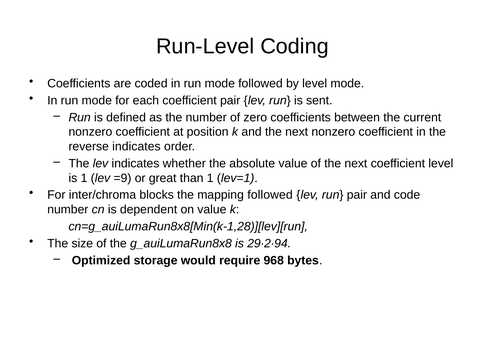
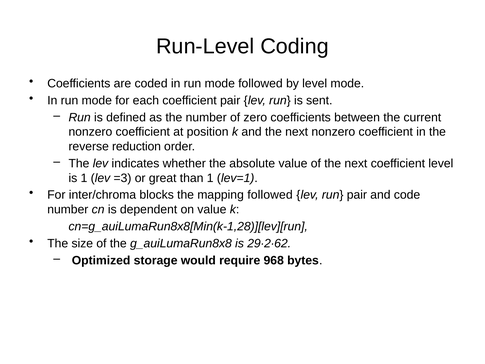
reverse indicates: indicates -> reduction
=9: =9 -> =3
29∙2∙94: 29∙2∙94 -> 29∙2∙62
